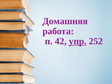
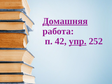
Домашняя underline: none -> present
